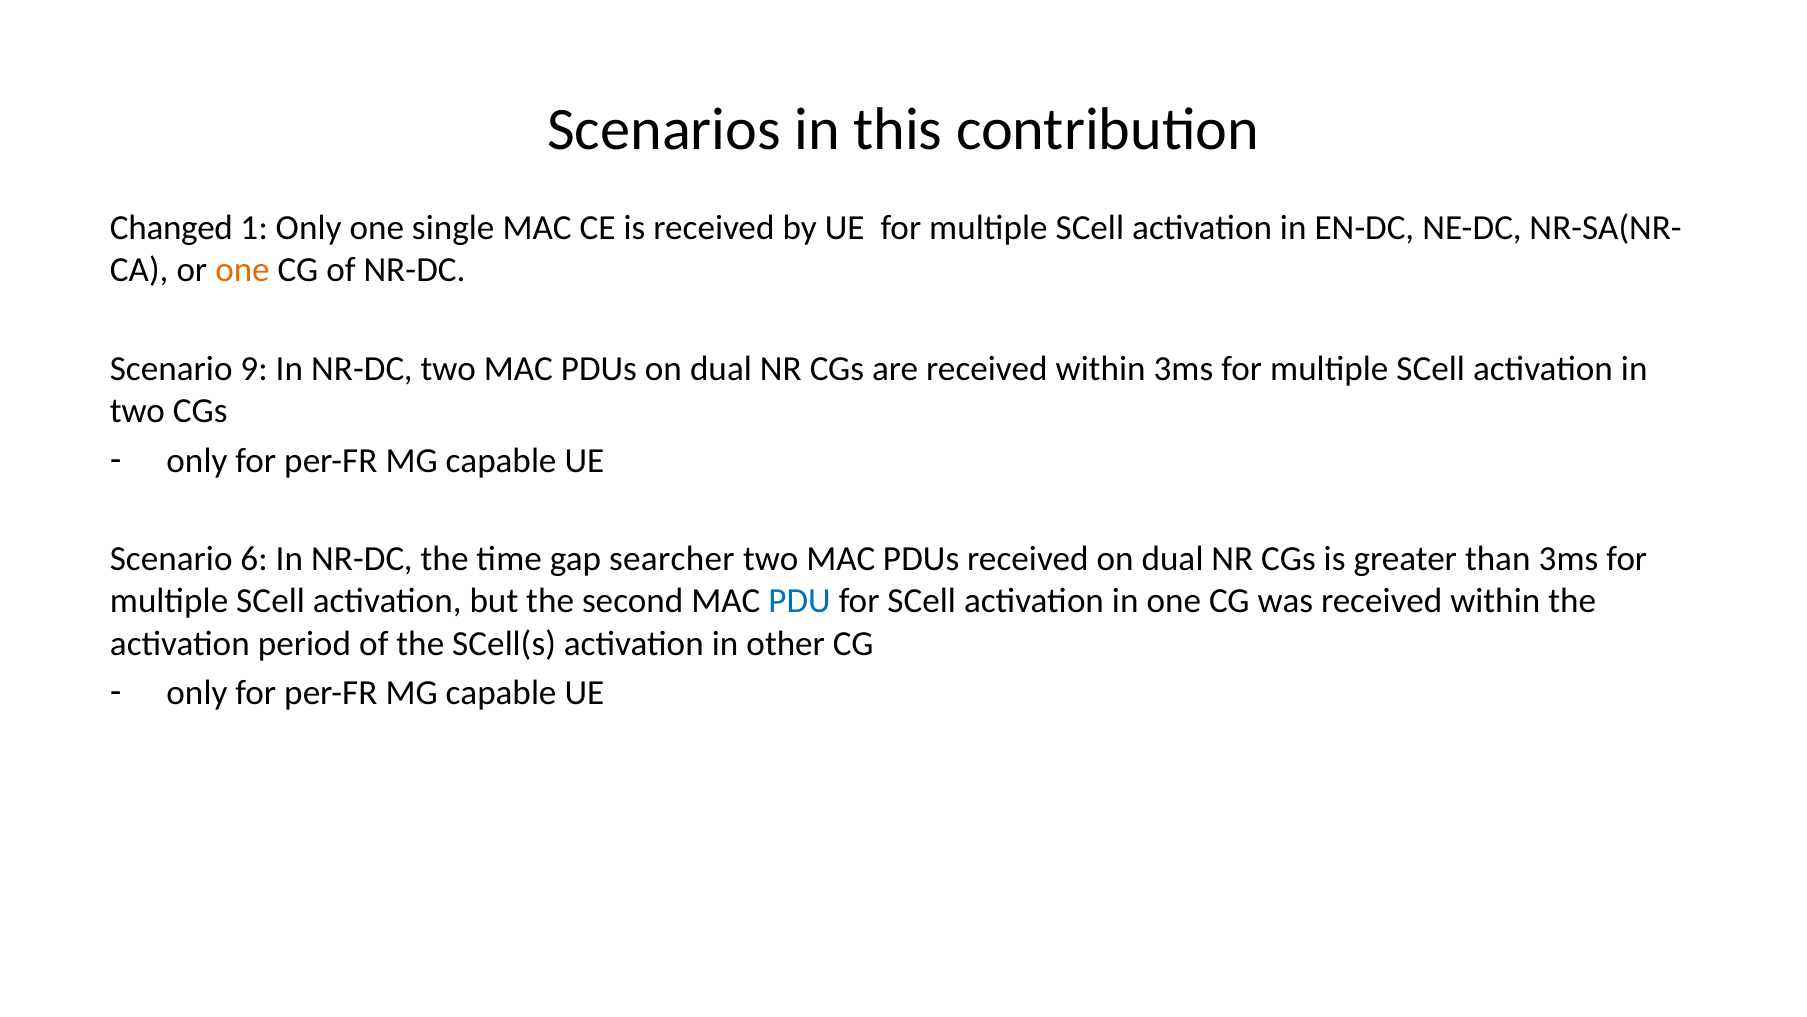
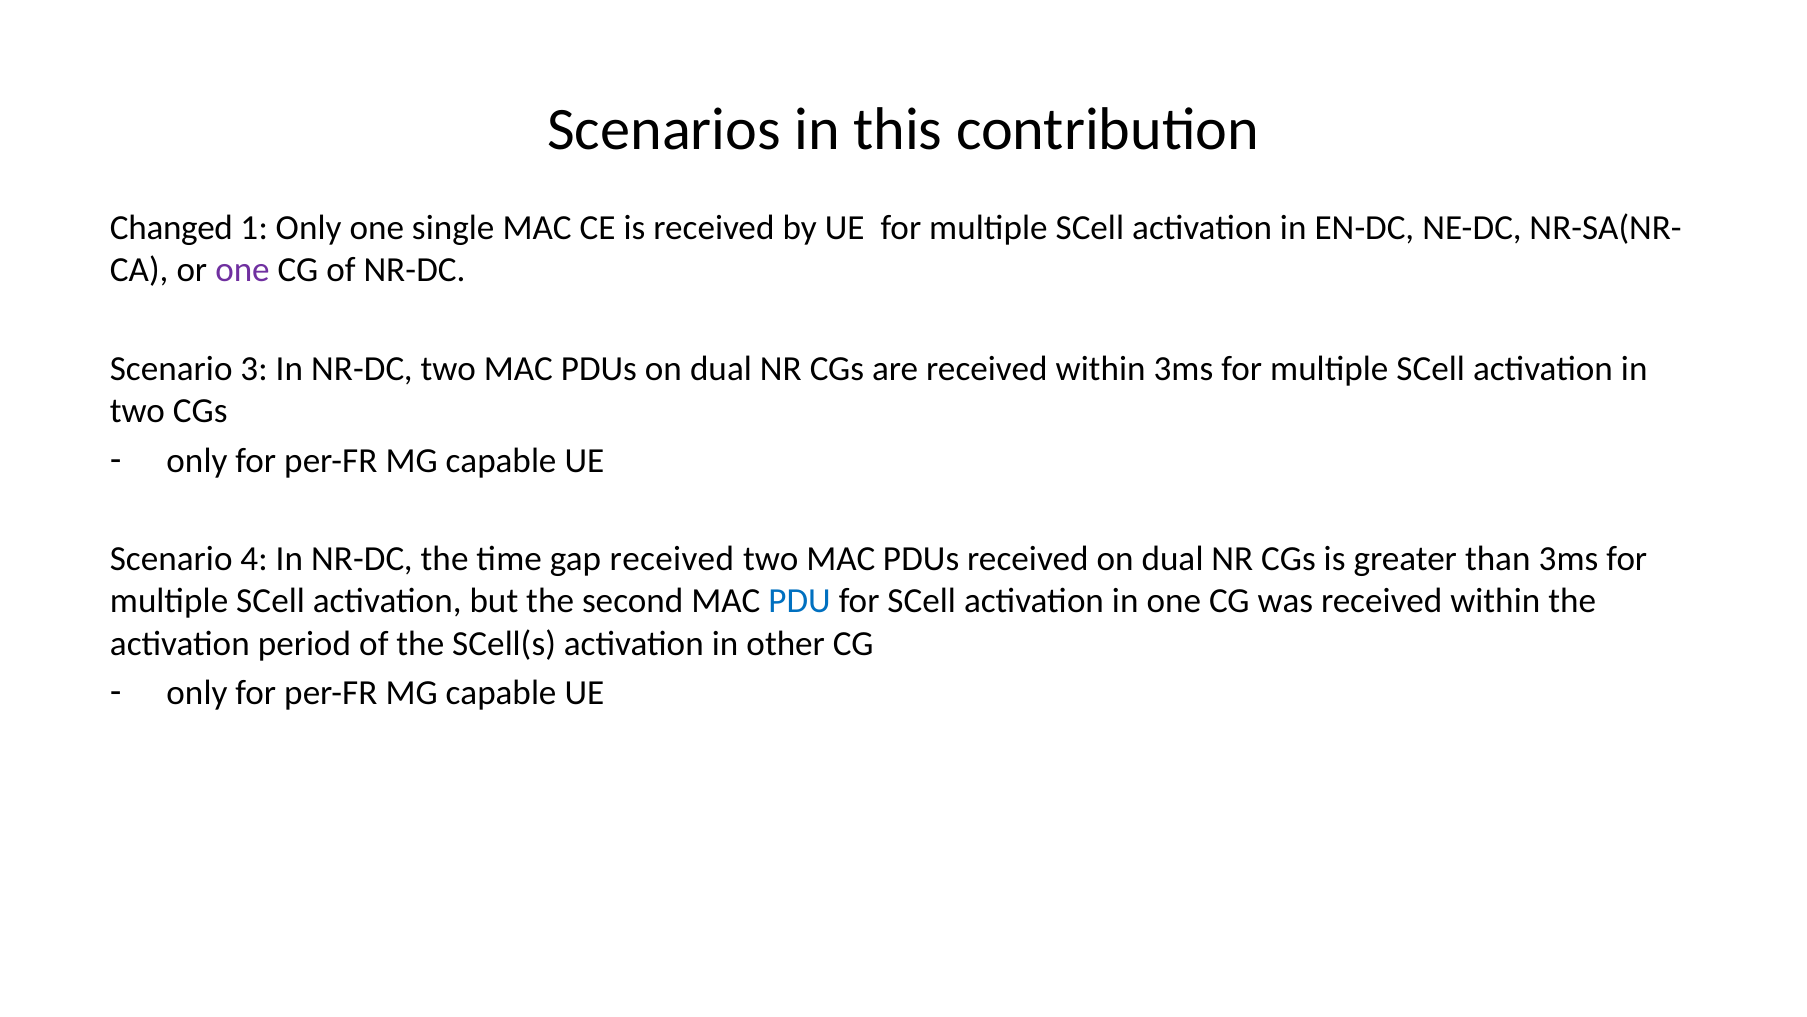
one at (242, 270) colour: orange -> purple
9: 9 -> 3
6: 6 -> 4
gap searcher: searcher -> received
